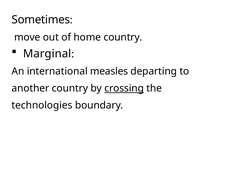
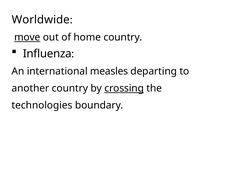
Sometimes: Sometimes -> Worldwide
move underline: none -> present
Marginal: Marginal -> Influenza
